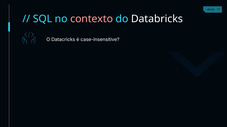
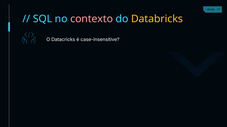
Databricks colour: white -> yellow
